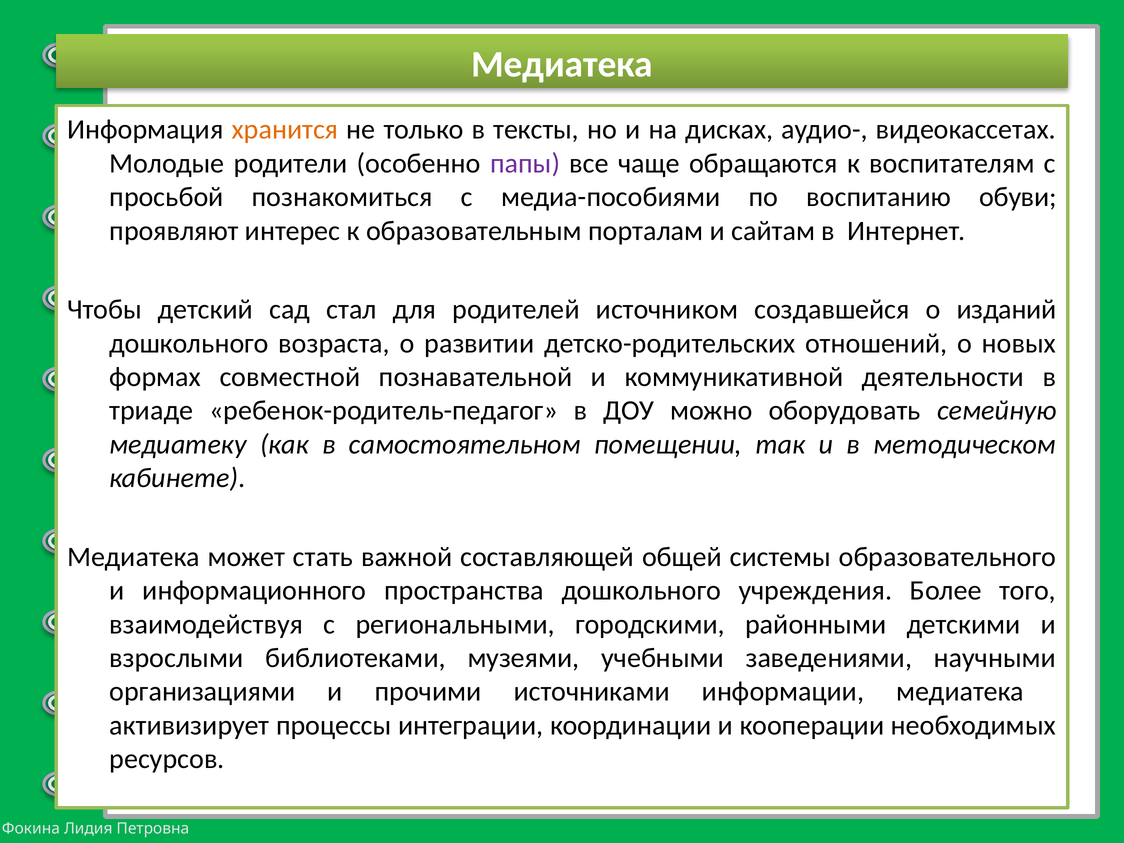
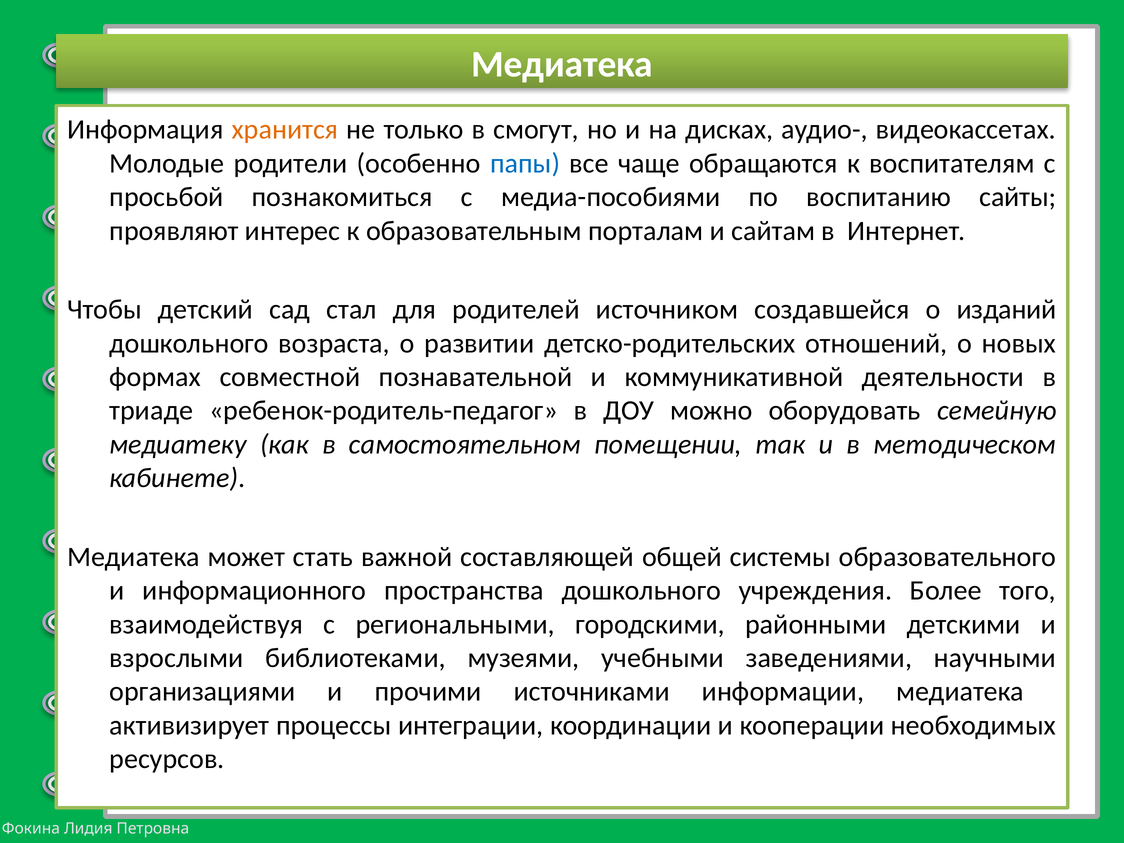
тексты: тексты -> смогут
папы colour: purple -> blue
обуви: обуви -> сайты
